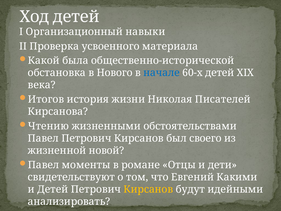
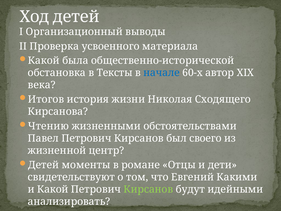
навыки: навыки -> выводы
Нового: Нового -> Тексты
60-х детей: детей -> автор
Писателей: Писателей -> Сходящего
новой: новой -> центр
Павел at (44, 165): Павел -> Детей
и Детей: Детей -> Какой
Кирсанов at (148, 189) colour: yellow -> light green
